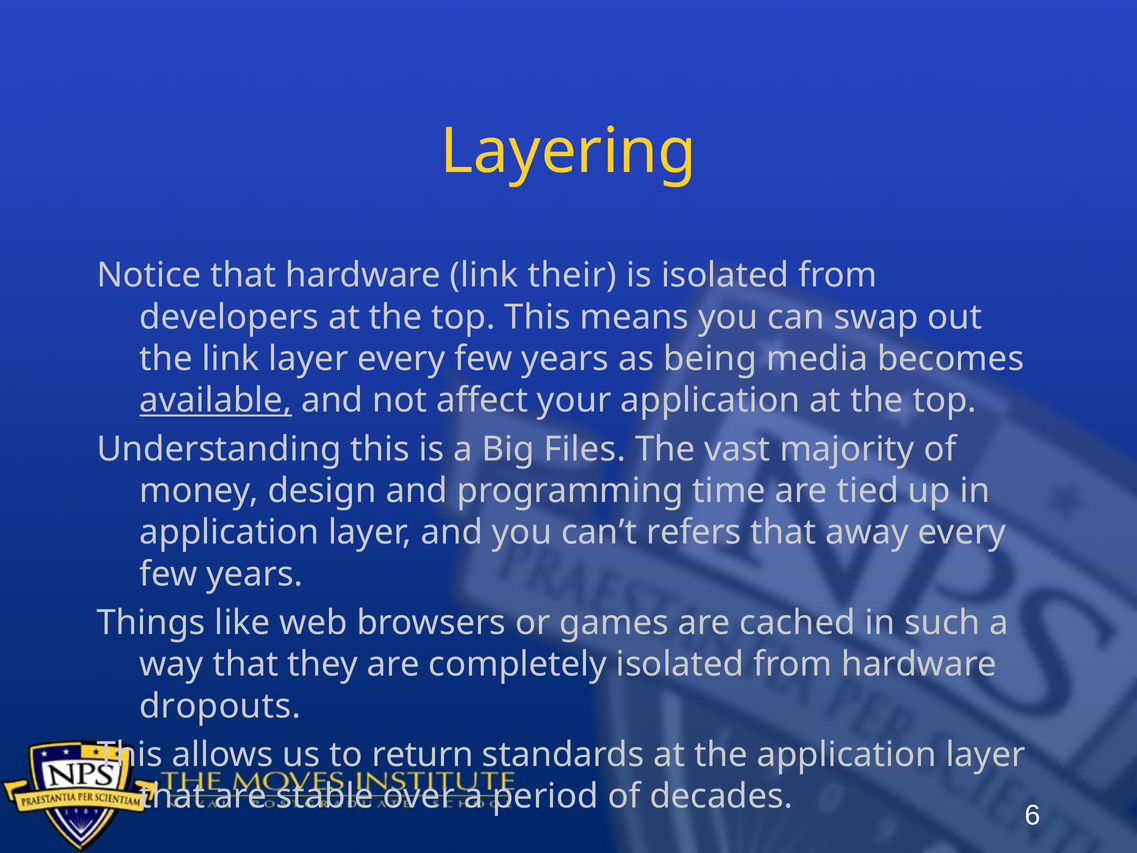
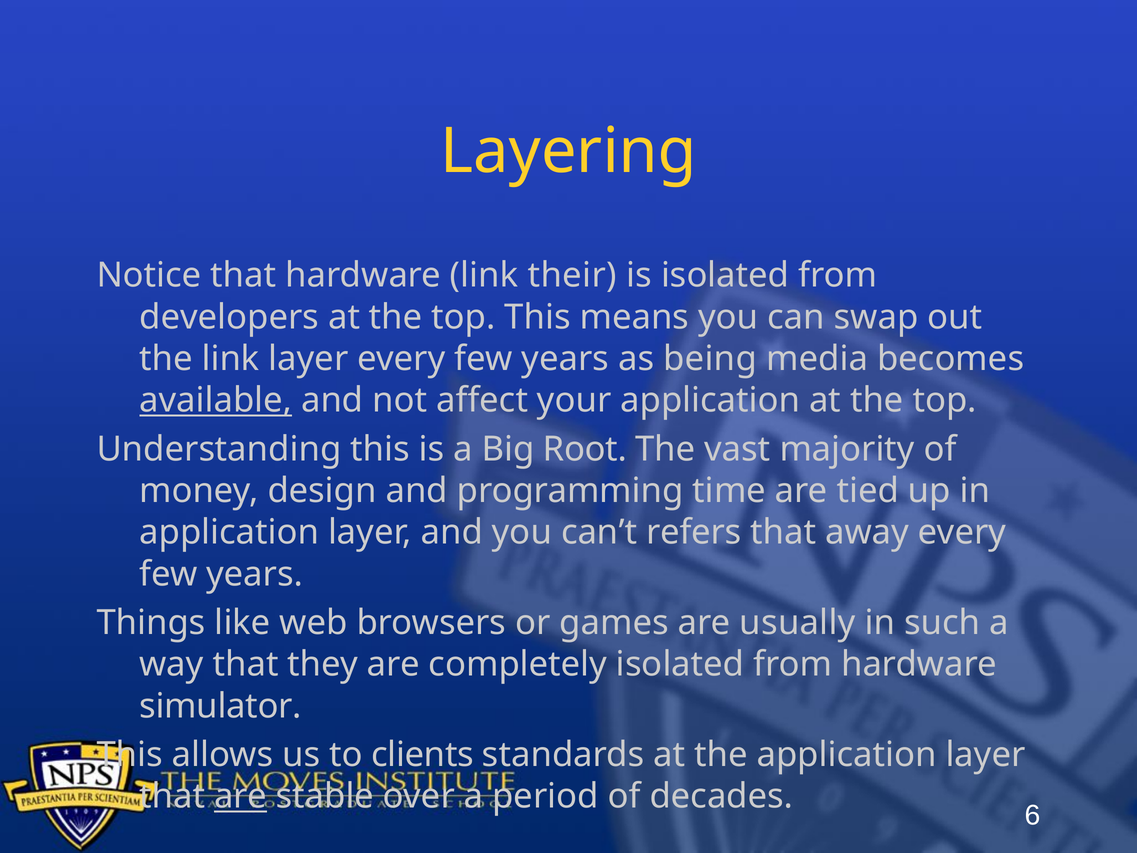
Files: Files -> Root
cached: cached -> usually
dropouts: dropouts -> simulator
return: return -> clients
are at (241, 796) underline: none -> present
